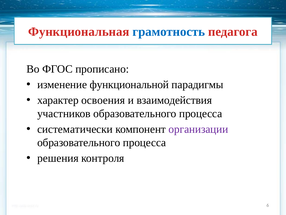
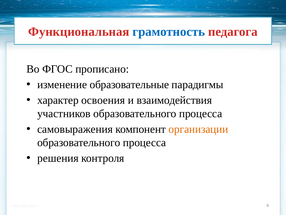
функциональной: функциональной -> образовательные
систематически: систематически -> самовыражения
организации colour: purple -> orange
